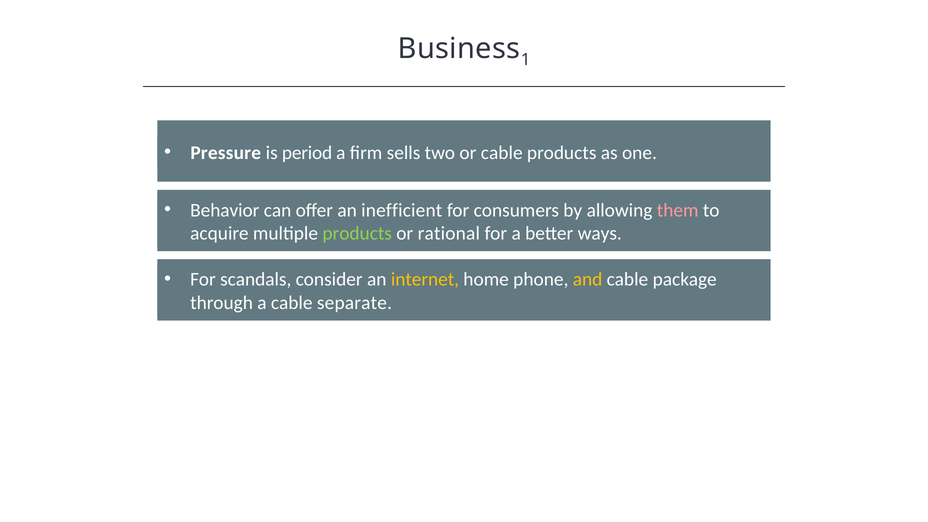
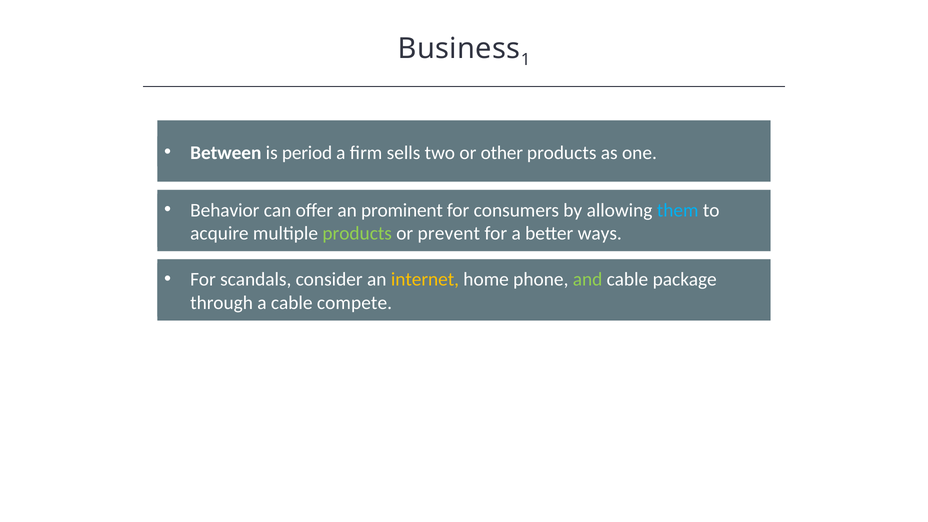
Pressure: Pressure -> Between
or cable: cable -> other
inefficient: inefficient -> prominent
them colour: pink -> light blue
rational: rational -> prevent
and colour: yellow -> light green
separate: separate -> compete
